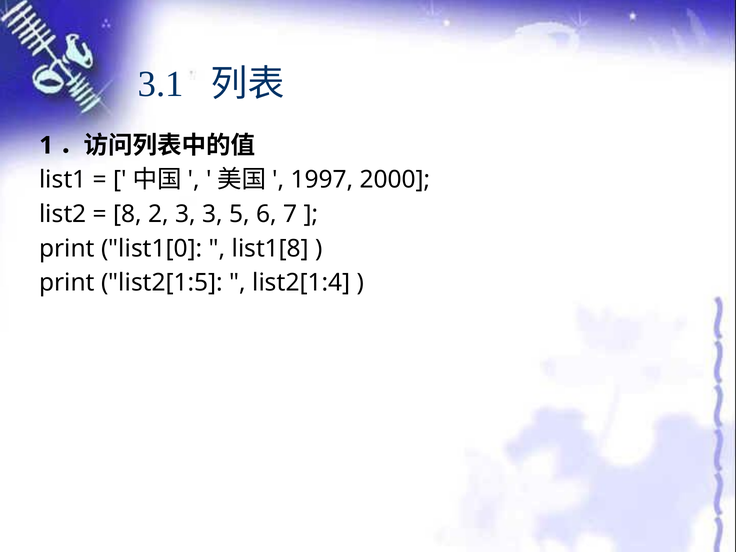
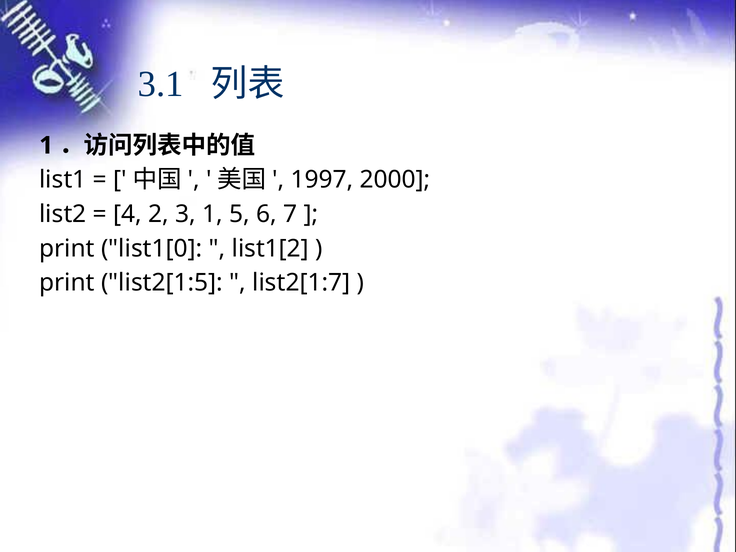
8: 8 -> 4
3 3: 3 -> 1
list1[8: list1[8 -> list1[2
list2[1:4: list2[1:4 -> list2[1:7
